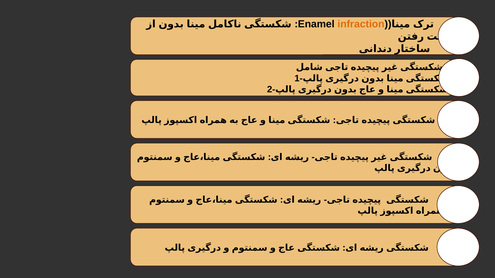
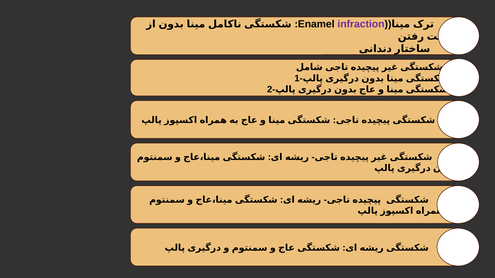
infraction colour: orange -> purple
